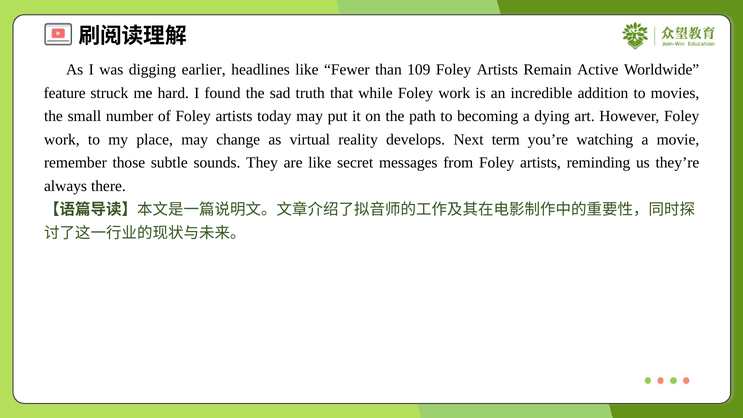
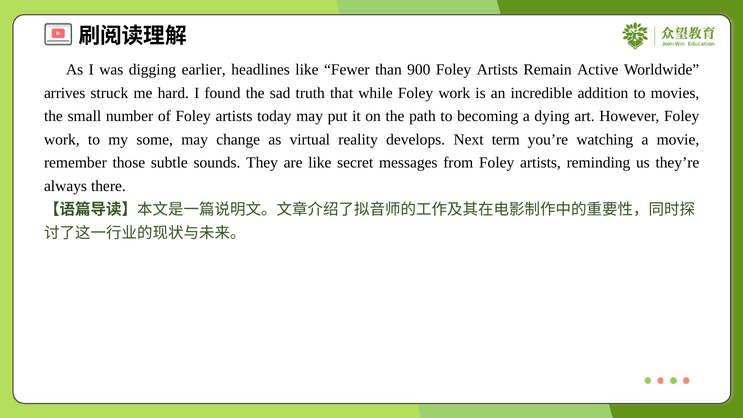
109: 109 -> 900
feature: feature -> arrives
place: place -> some
